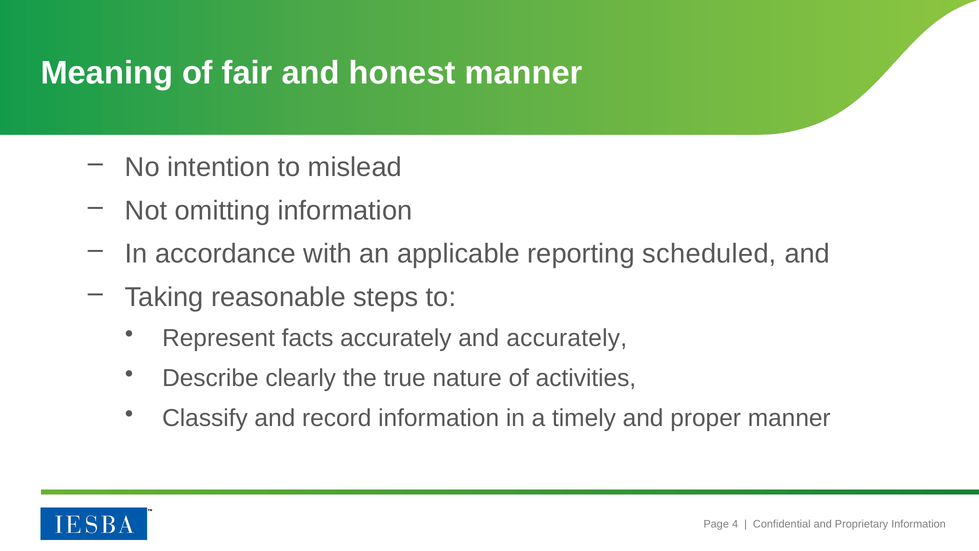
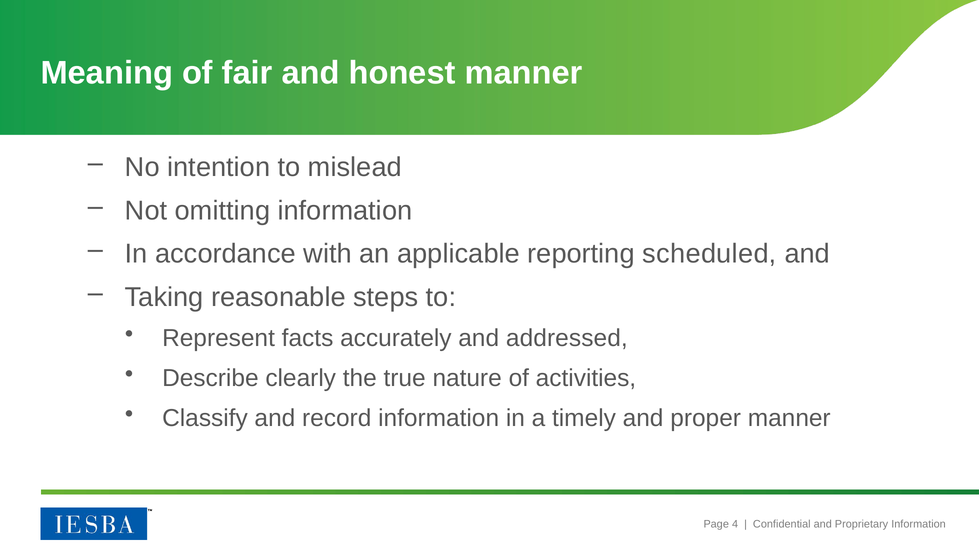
and accurately: accurately -> addressed
